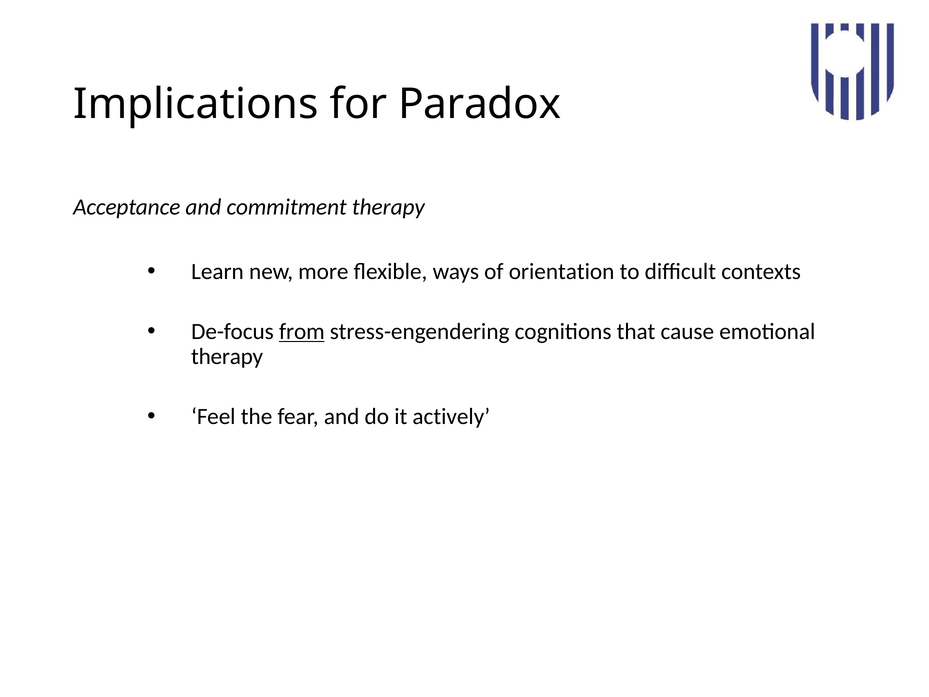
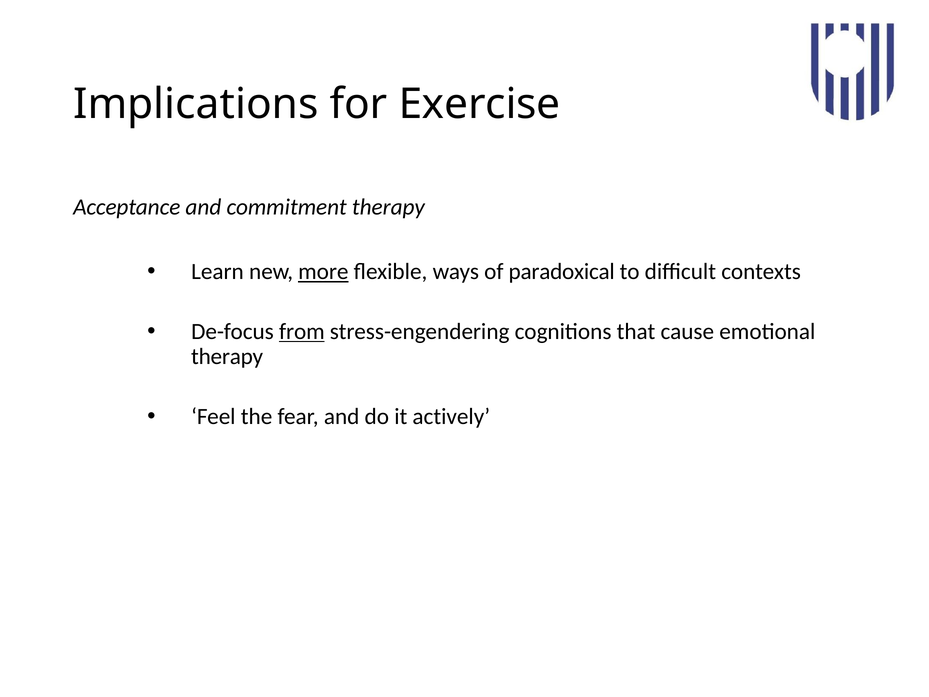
Paradox: Paradox -> Exercise
more underline: none -> present
orientation: orientation -> paradoxical
